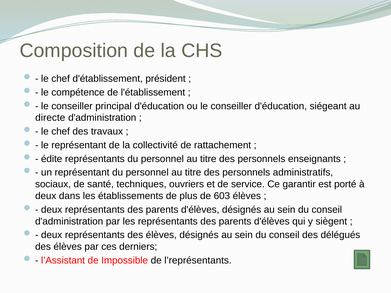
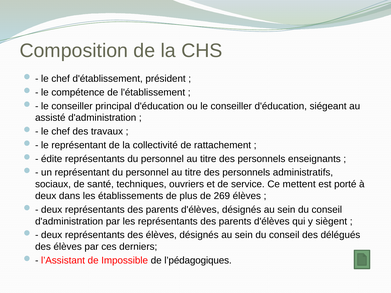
directe: directe -> assisté
garantir: garantir -> mettent
603: 603 -> 269
l’représentants: l’représentants -> l’pédagogiques
